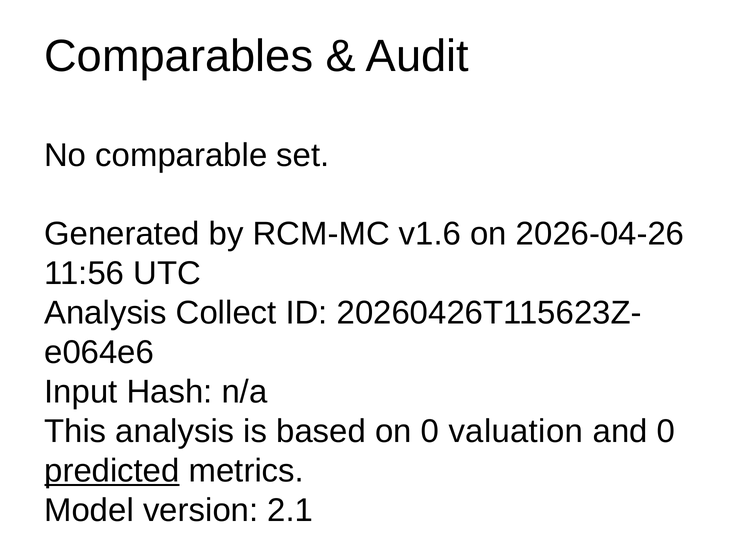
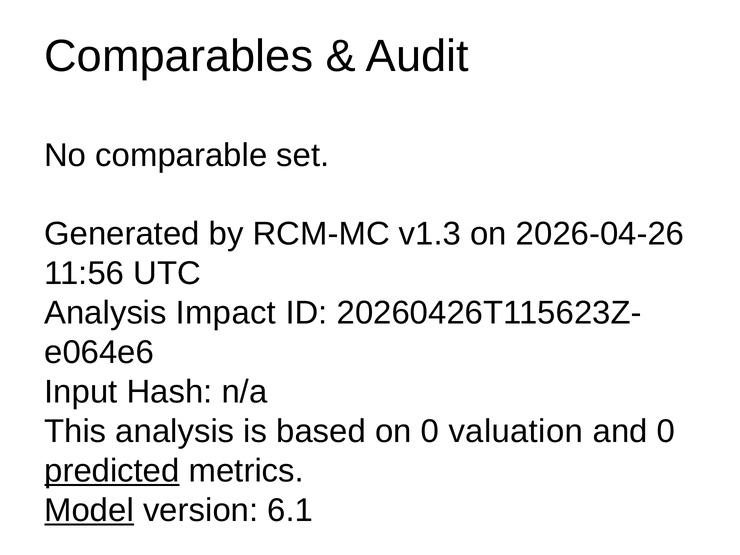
v1.6: v1.6 -> v1.3
Collect: Collect -> Impact
Model underline: none -> present
2.1: 2.1 -> 6.1
